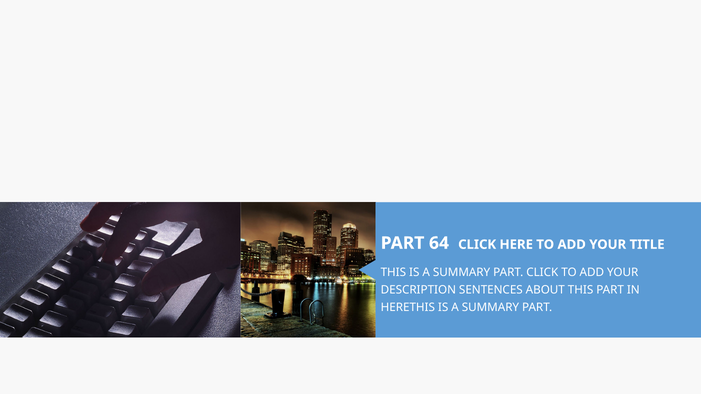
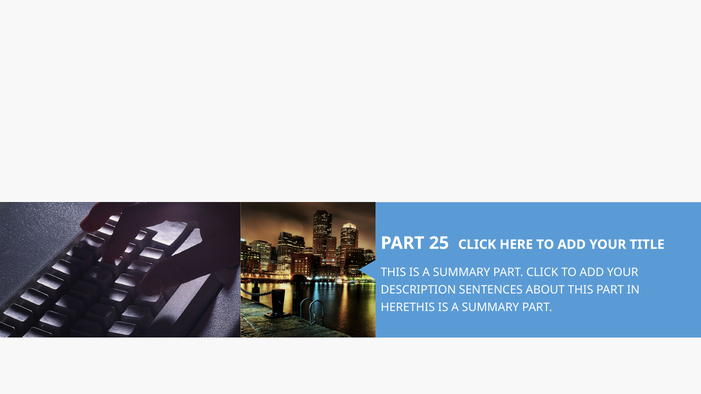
64: 64 -> 25
